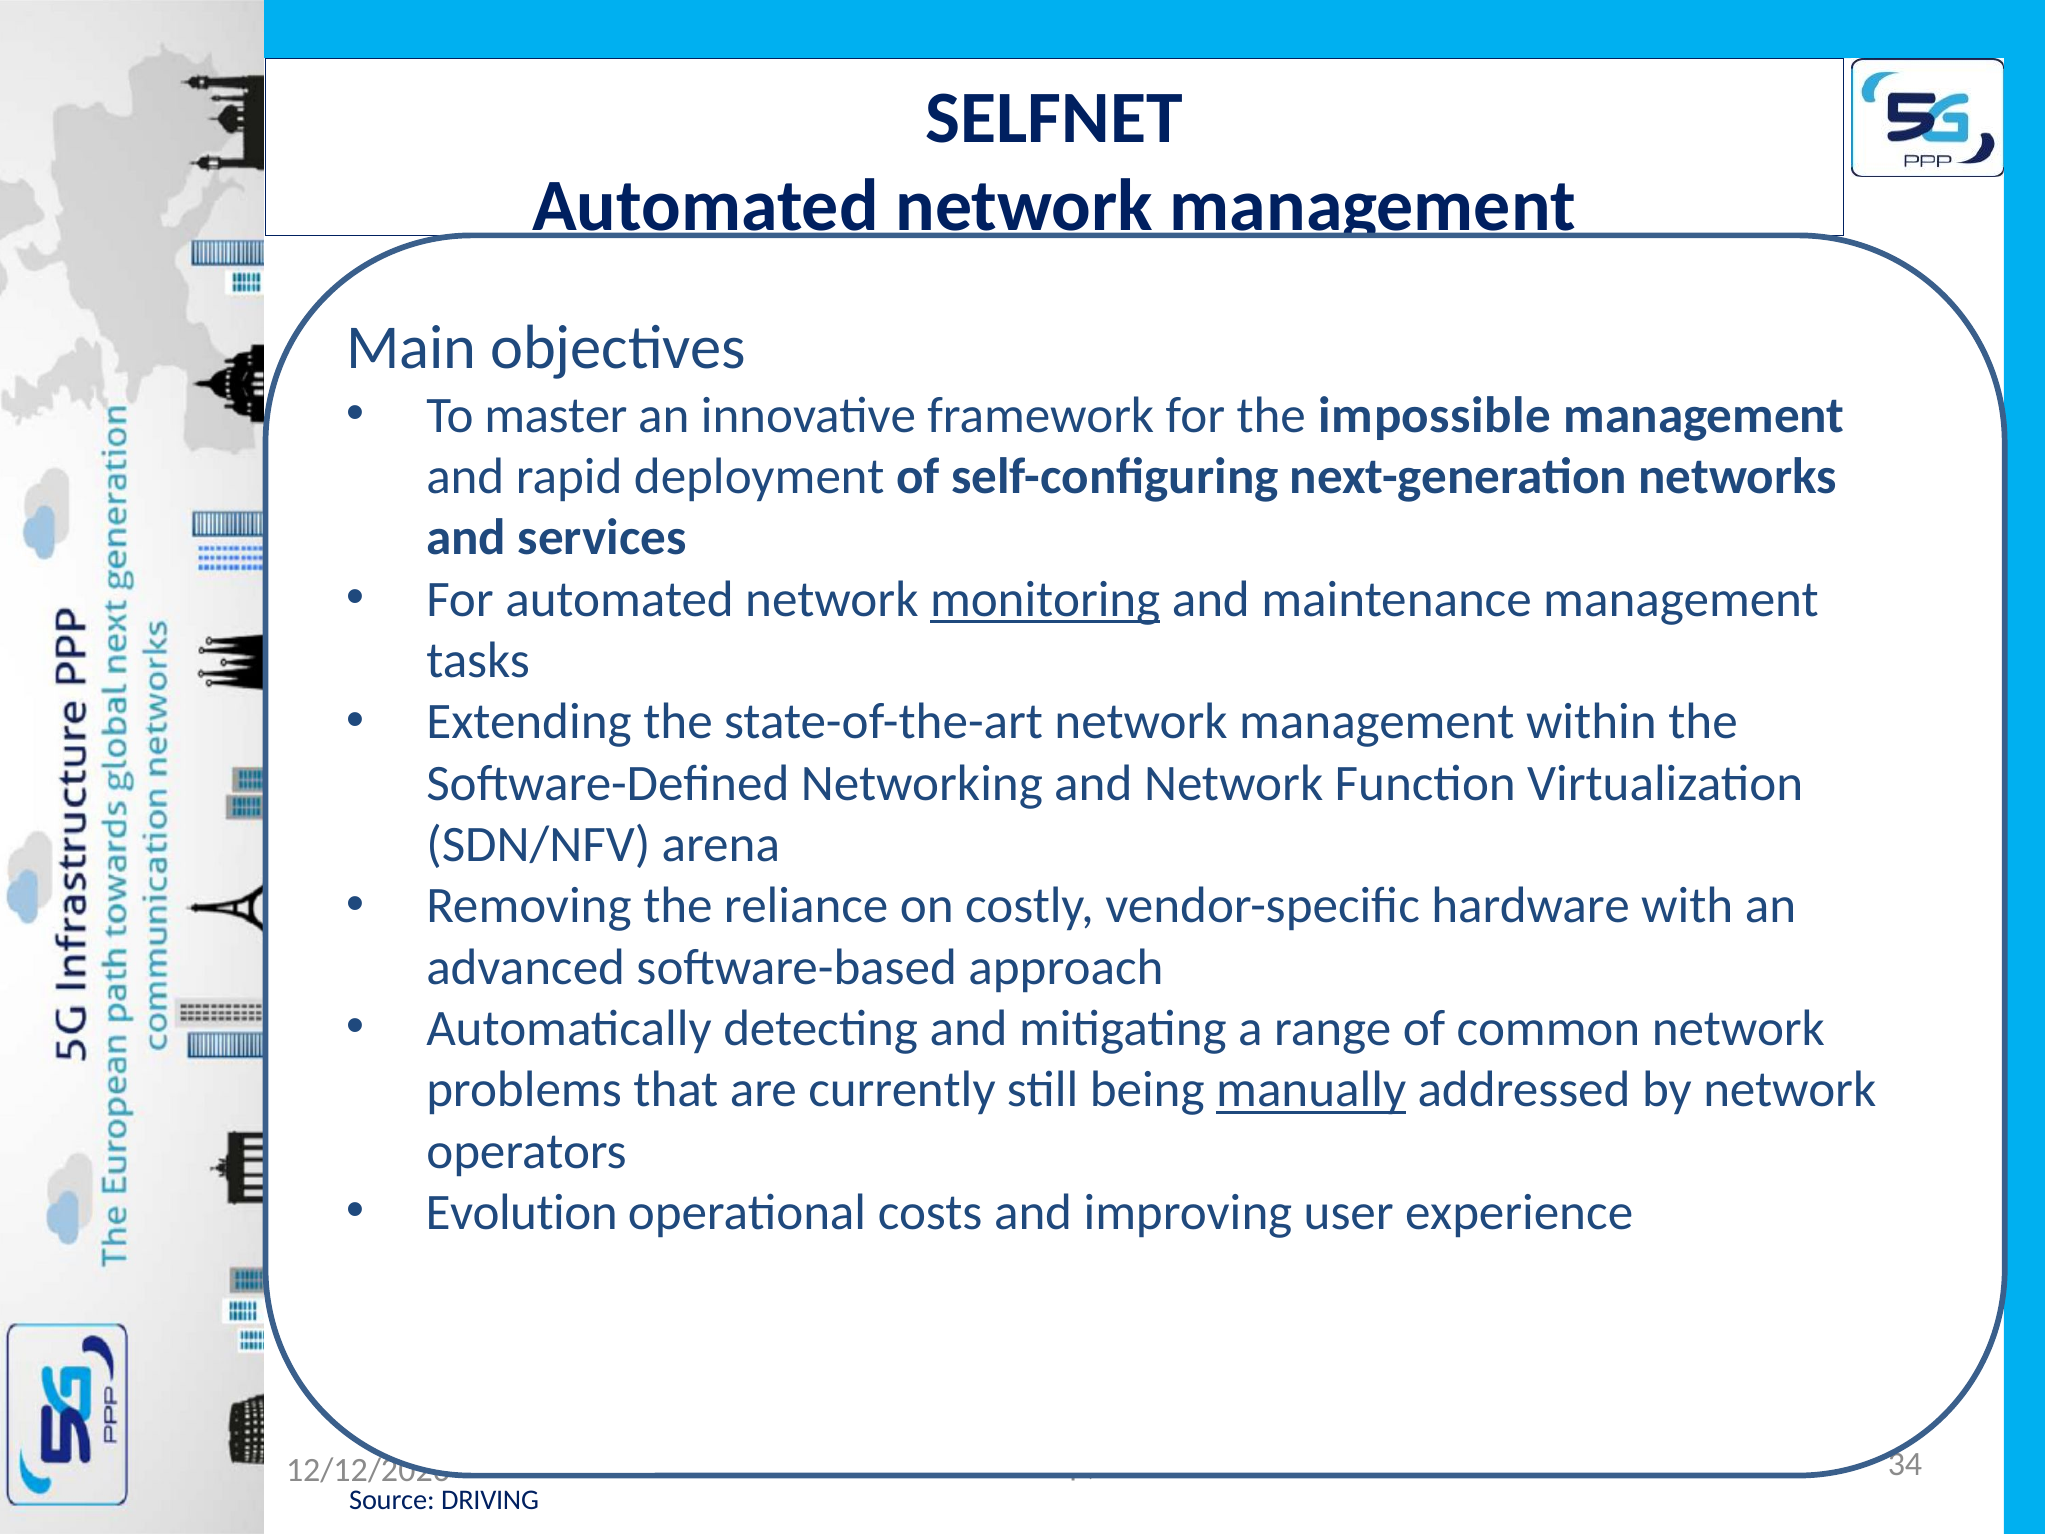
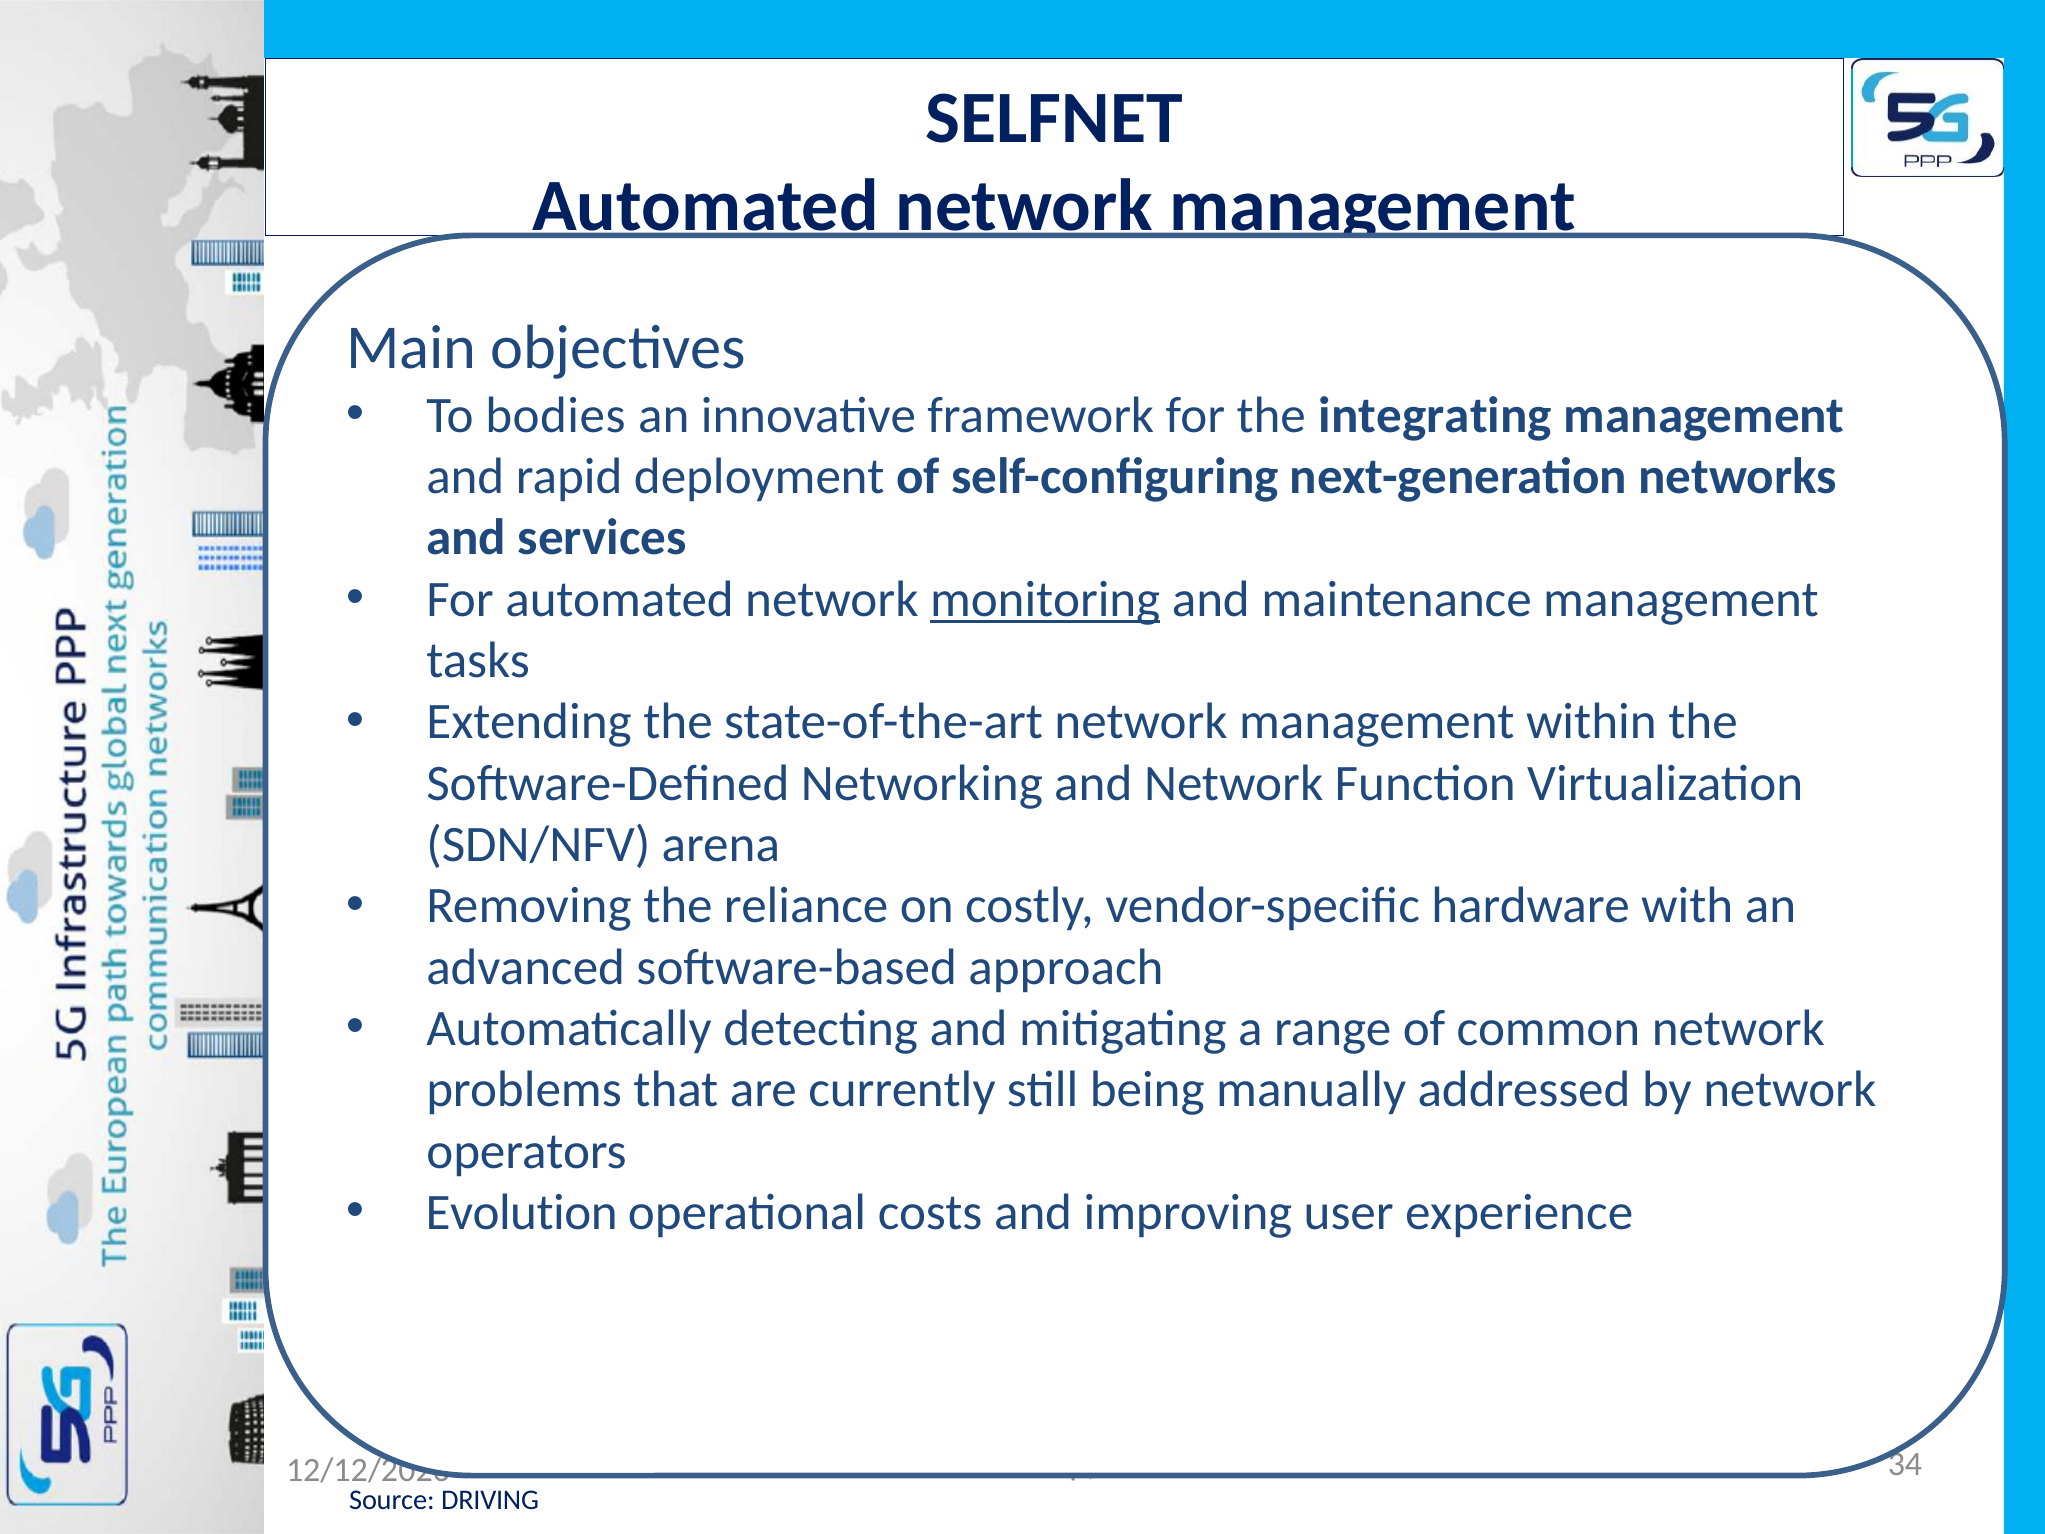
master: master -> bodies
impossible: impossible -> integrating
manually underline: present -> none
